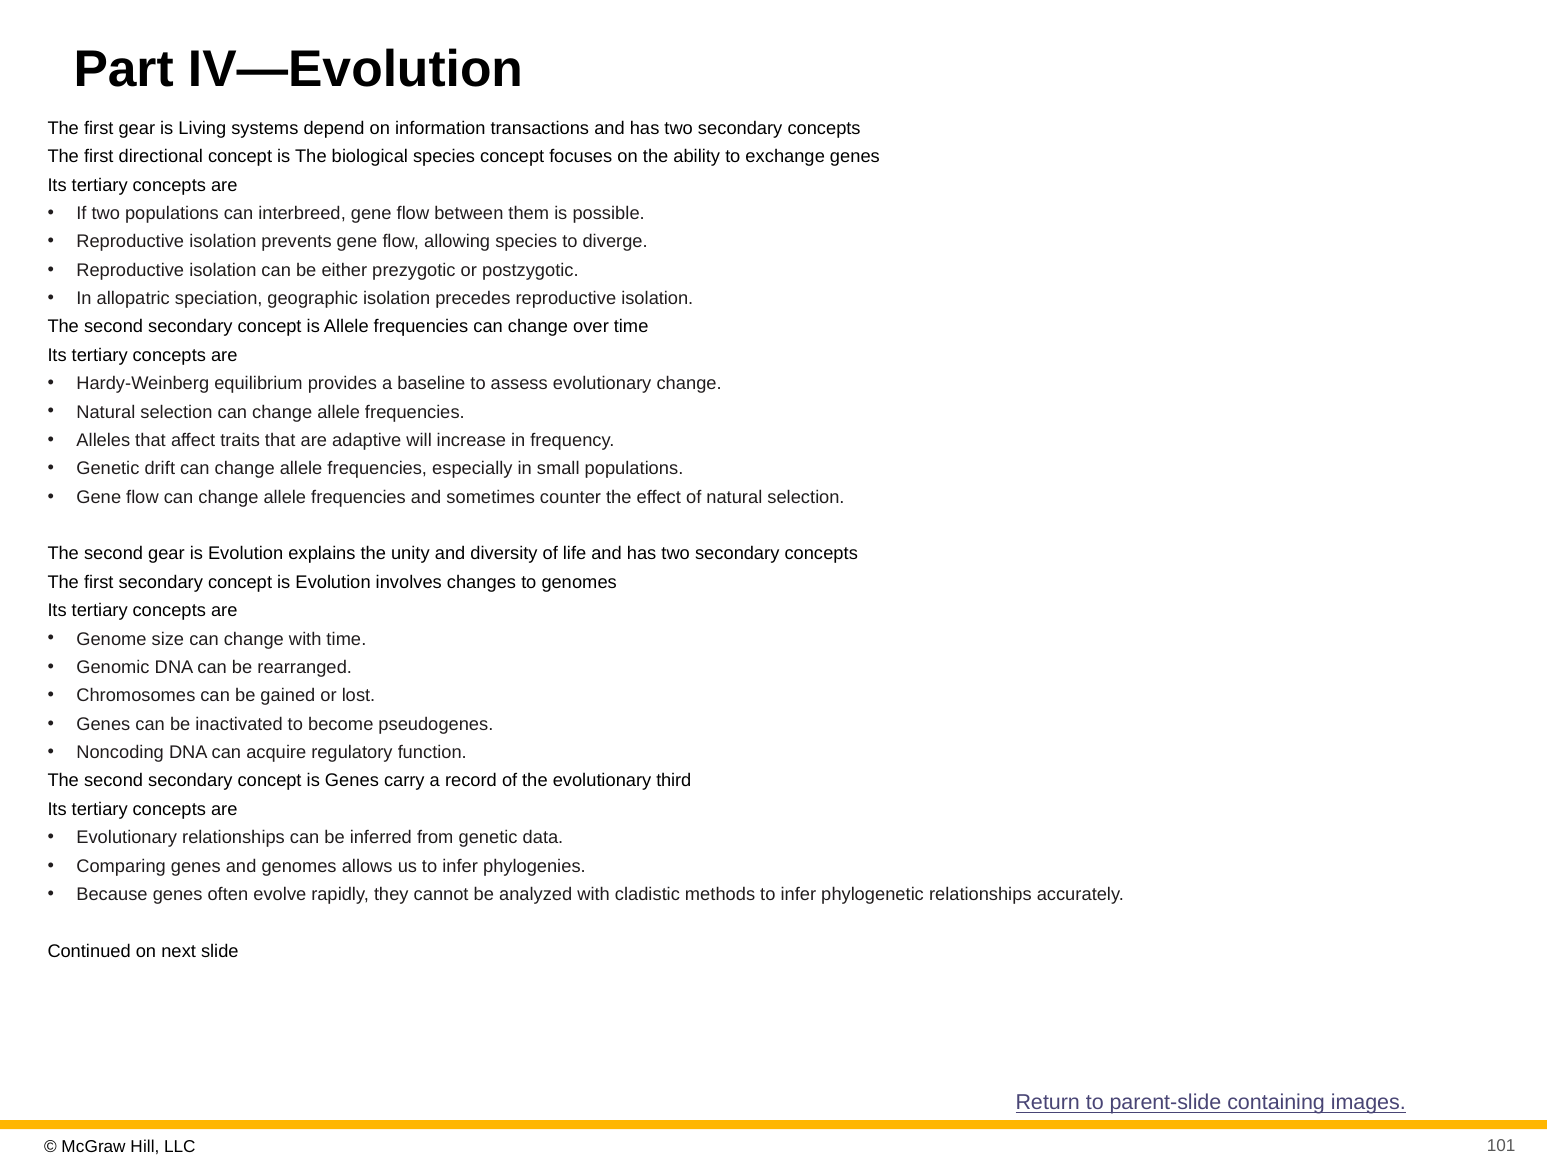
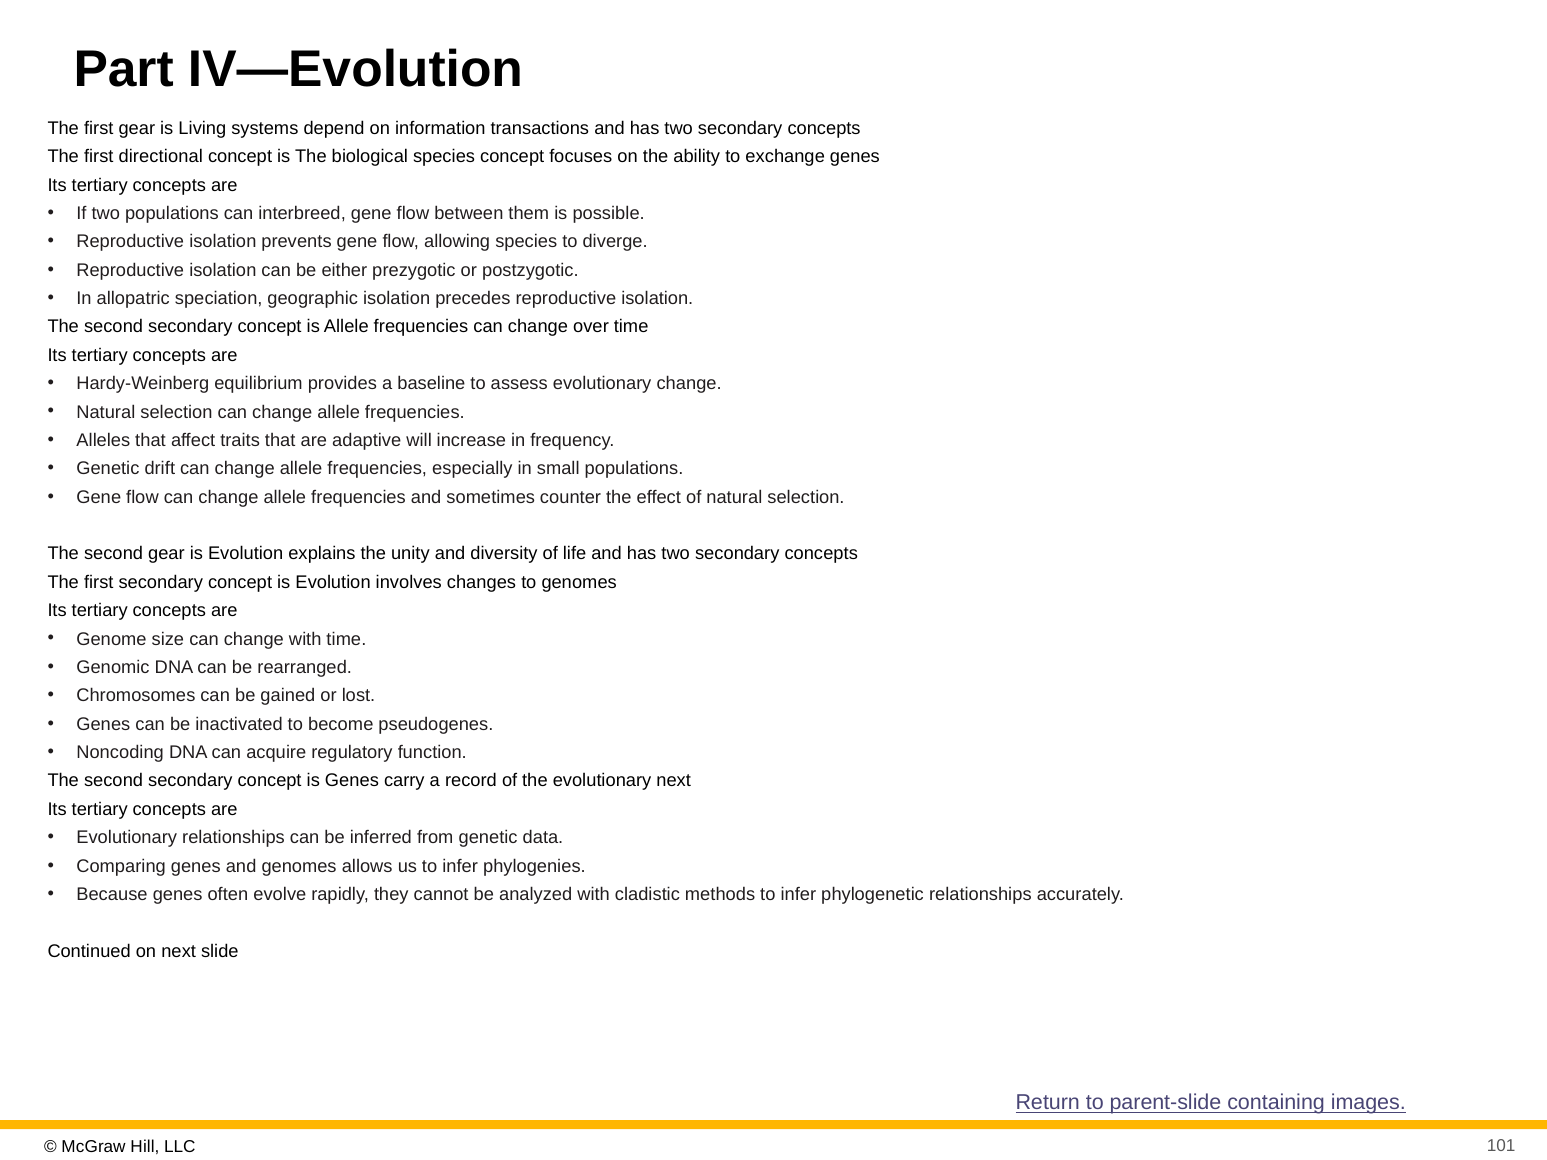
evolutionary third: third -> next
